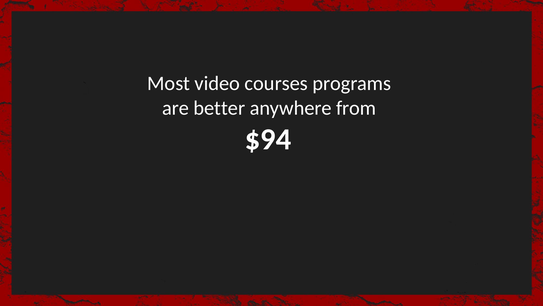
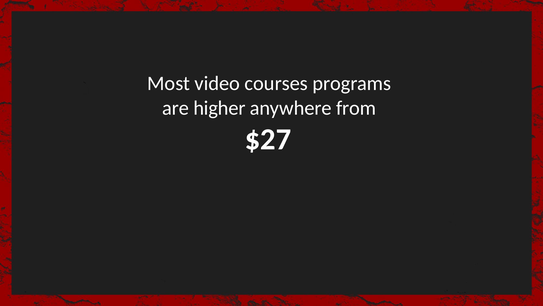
better: better -> higher
$94: $94 -> $27
